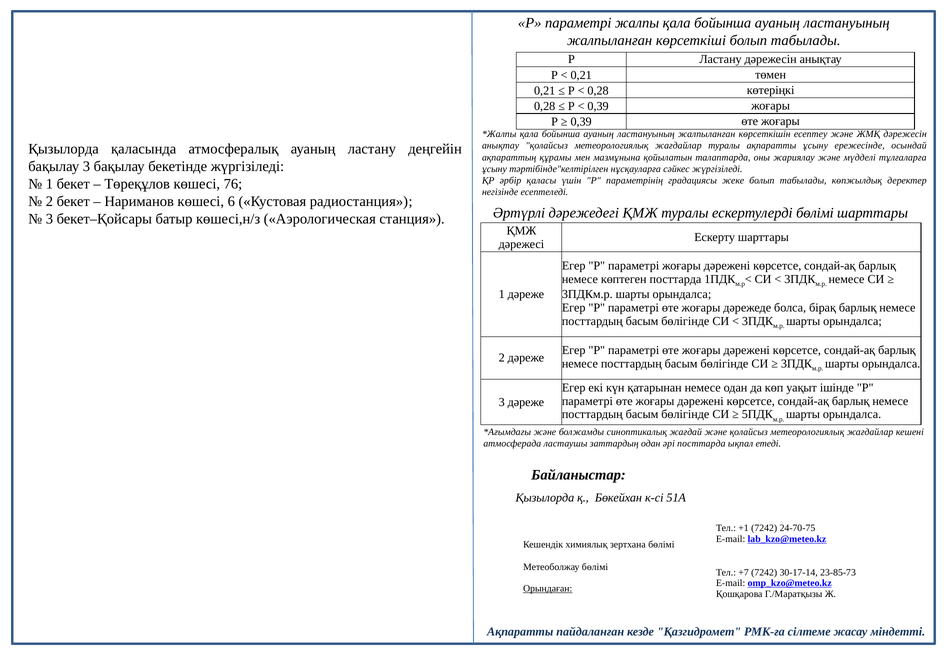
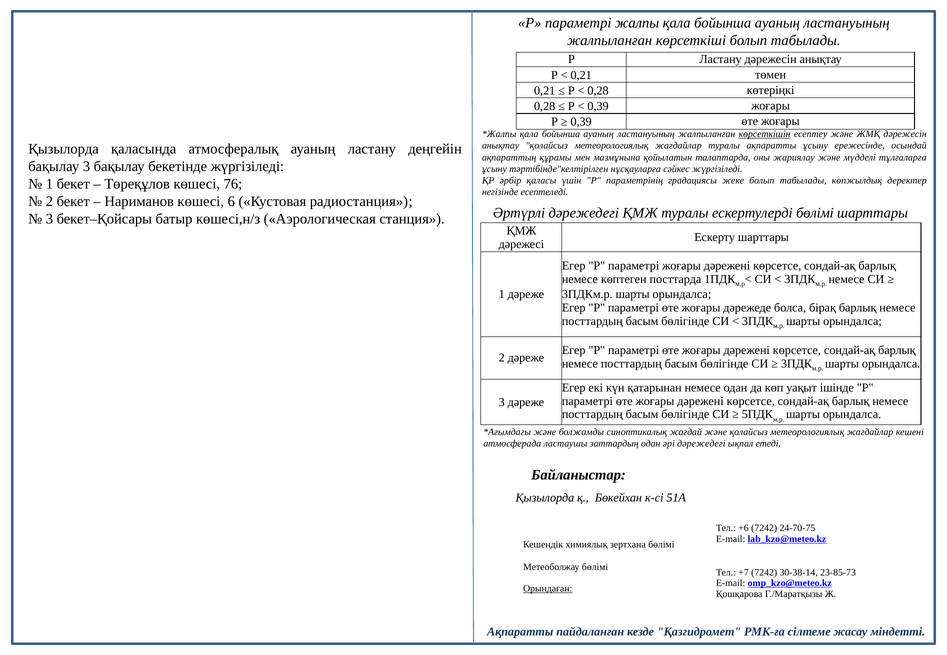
көрсеткішін underline: none -> present
әрі посттарда: посттарда -> дәрежедегі
+1: +1 -> +6
30-17-14: 30-17-14 -> 30-38-14
